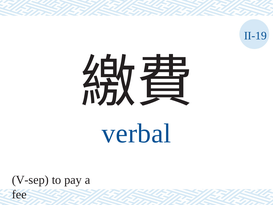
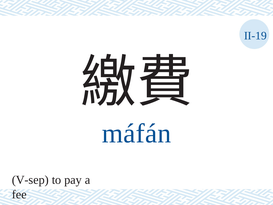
verbal: verbal -> máfán
